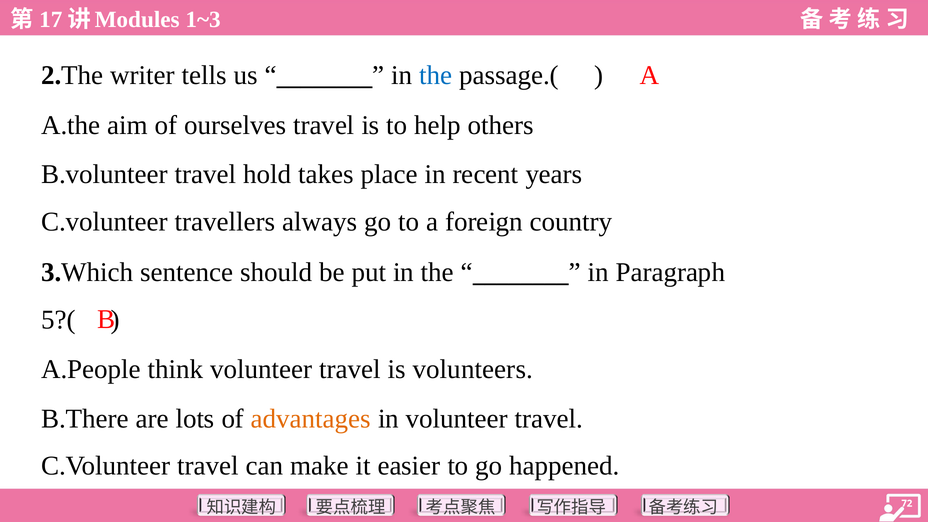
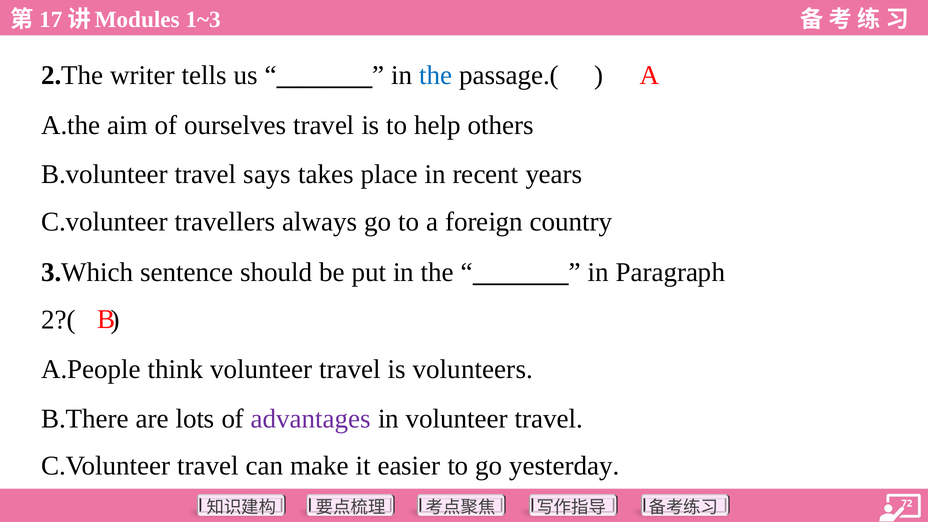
hold: hold -> says
5?(: 5?( -> 2?(
advantages colour: orange -> purple
happened: happened -> yesterday
